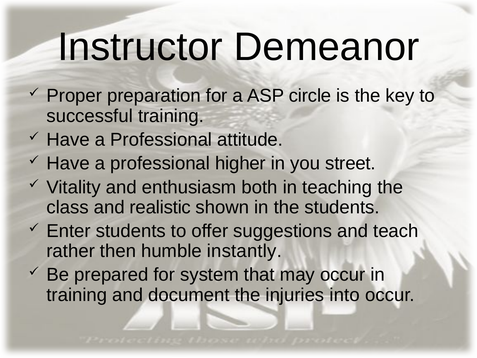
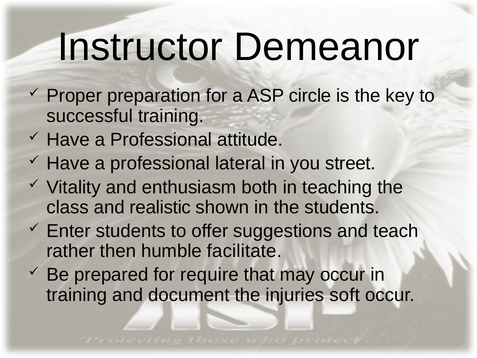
higher: higher -> lateral
instantly: instantly -> facilitate
system: system -> require
into: into -> soft
